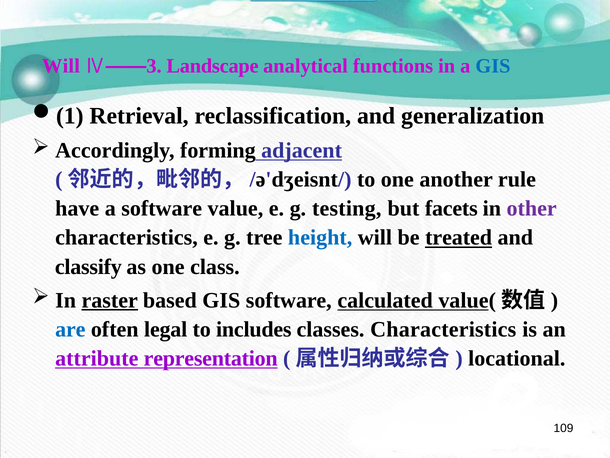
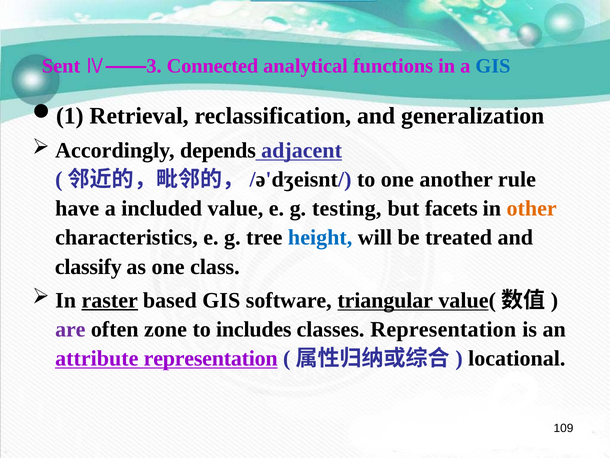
Will at (61, 66): Will -> Sent
Landscape: Landscape -> Connected
forming: forming -> depends
a software: software -> included
other colour: purple -> orange
treated underline: present -> none
calculated: calculated -> triangular
are colour: blue -> purple
legal: legal -> zone
classes Characteristics: Characteristics -> Representation
